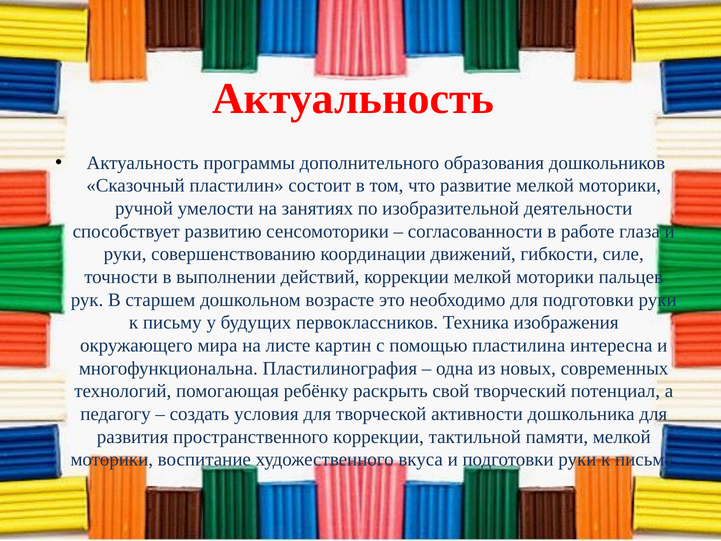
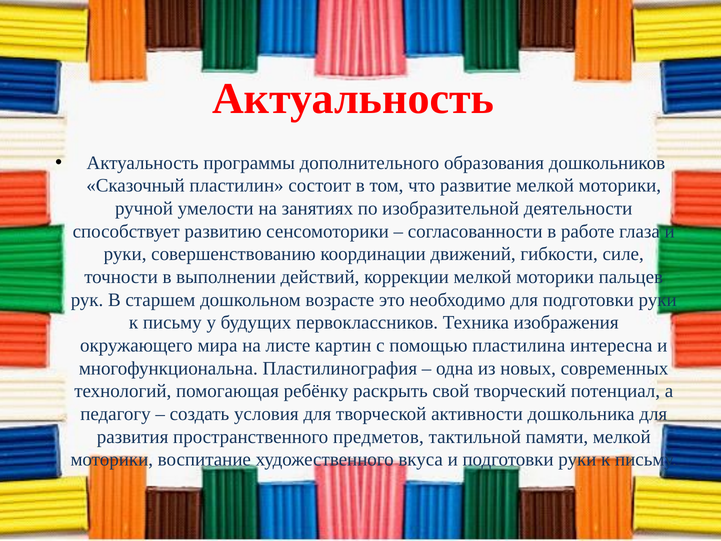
пространственного коррекции: коррекции -> предметов
